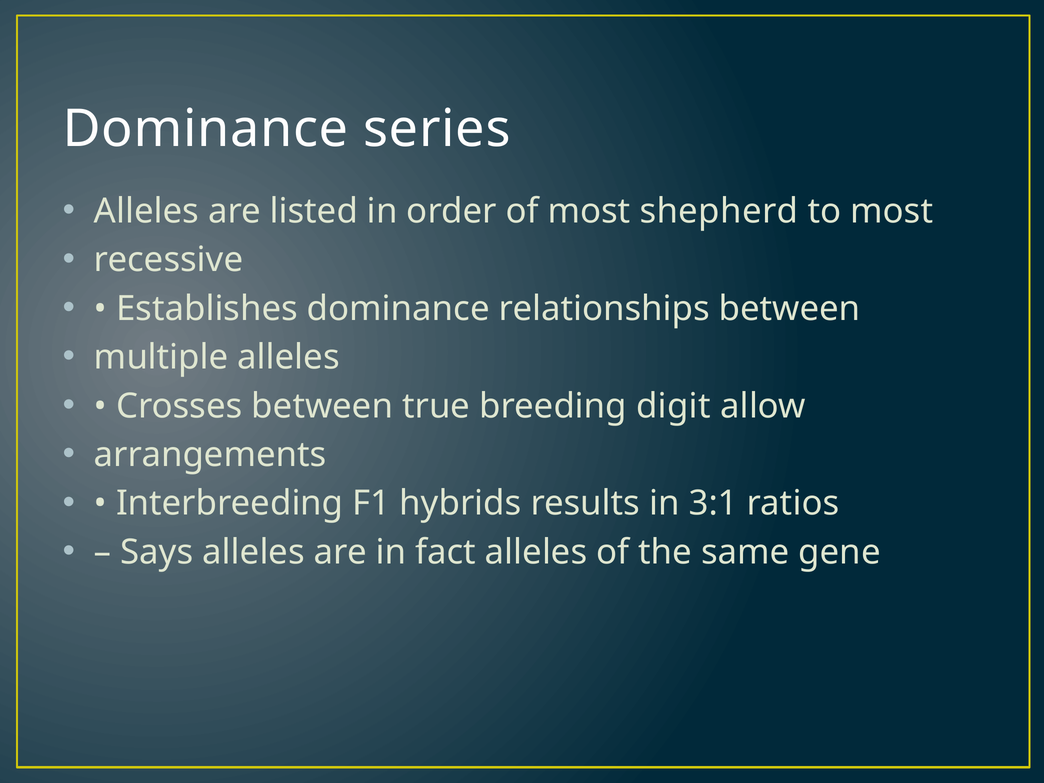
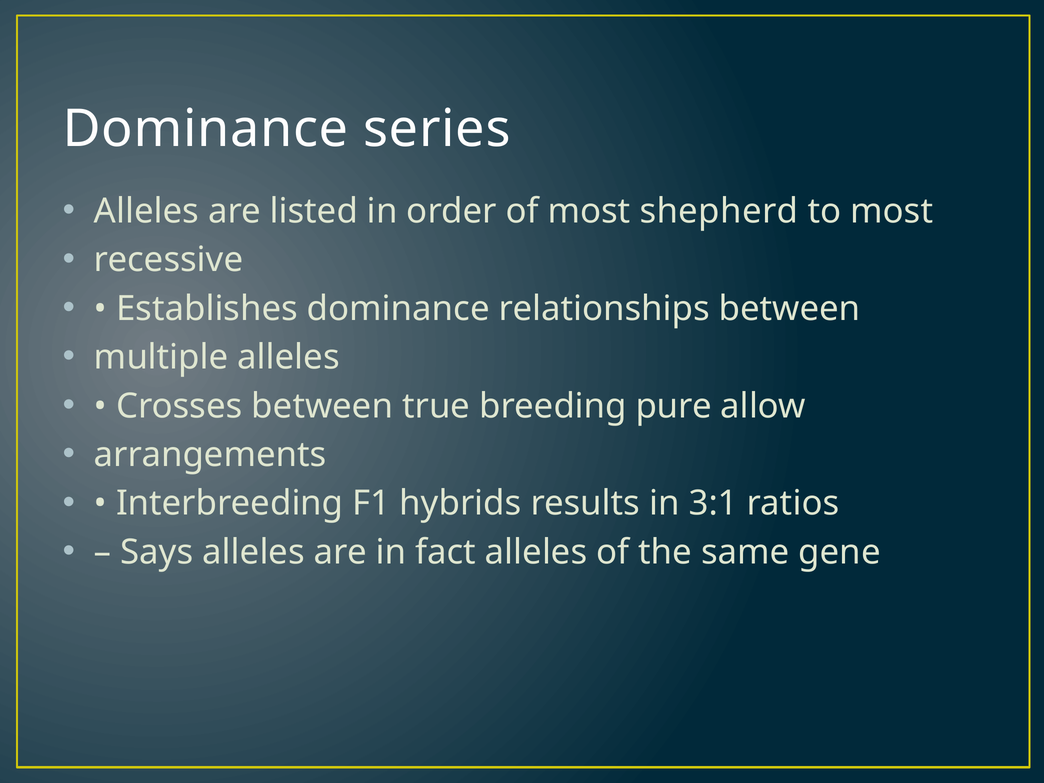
digit: digit -> pure
